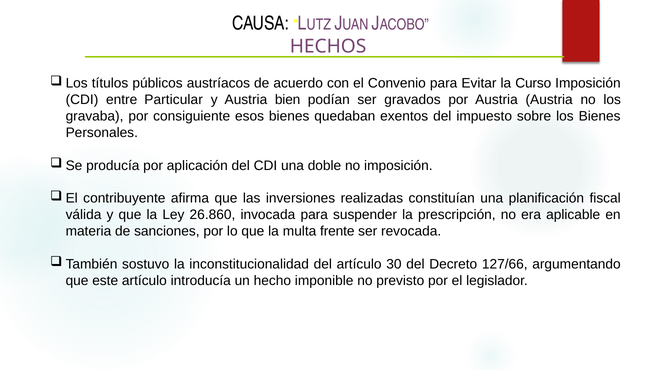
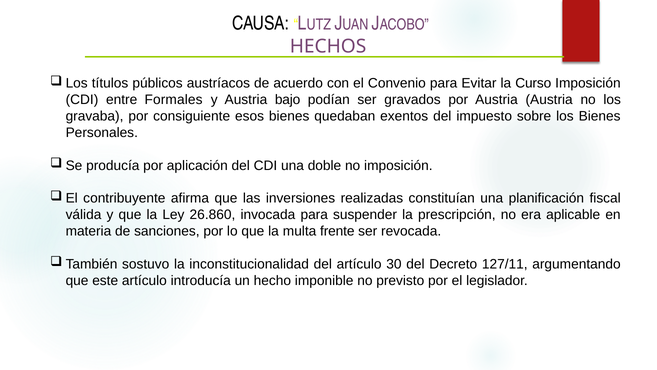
Particular: Particular -> Formales
bien: bien -> bajo
127/66: 127/66 -> 127/11
